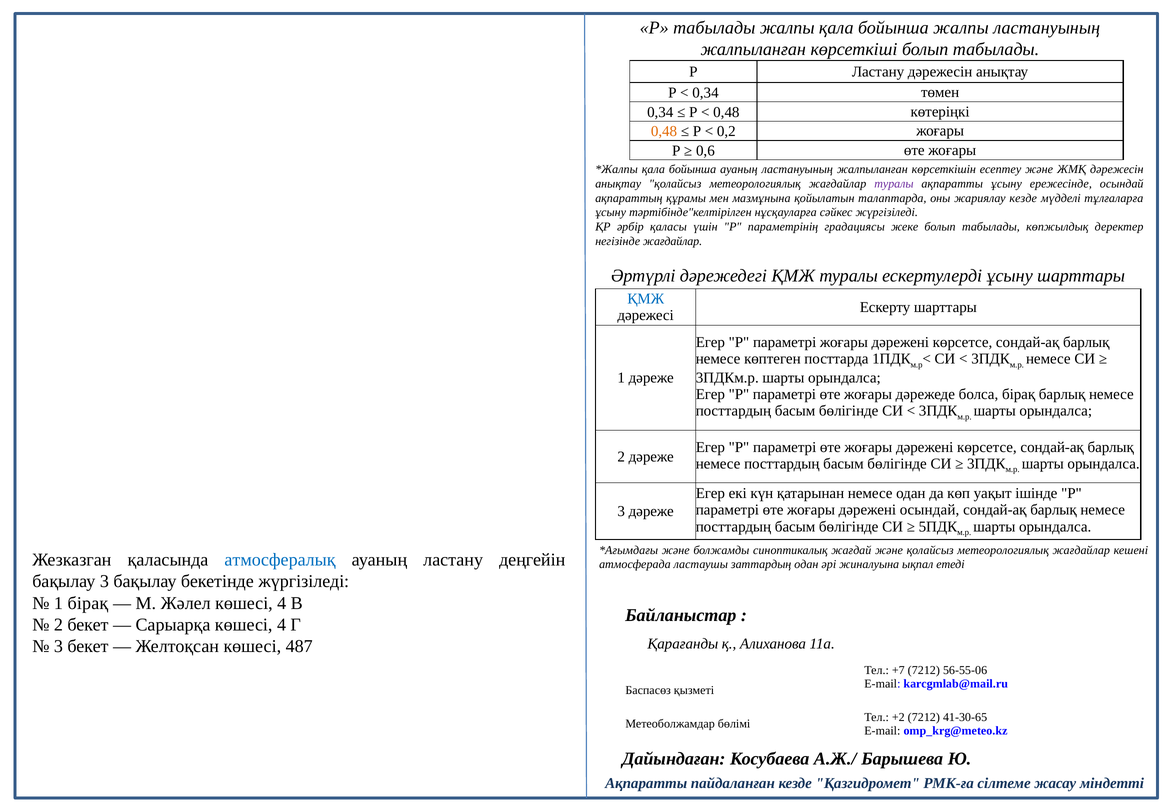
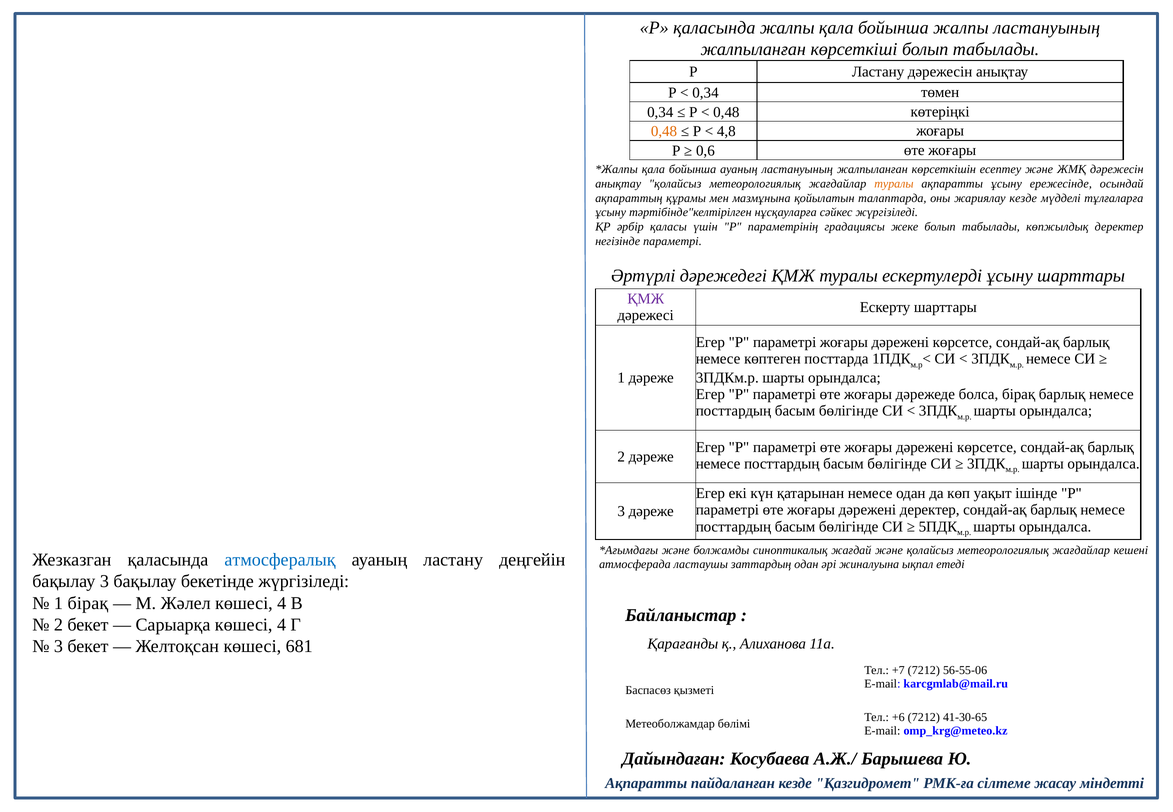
Р табылады: табылады -> қаласында
0,2: 0,2 -> 4,8
туралы at (894, 184) colour: purple -> orange
негізінде жағдайлар: жағдайлар -> параметрі
ҚМЖ at (646, 299) colour: blue -> purple
дәрежені осындай: осындай -> деректер
487: 487 -> 681
+2: +2 -> +6
